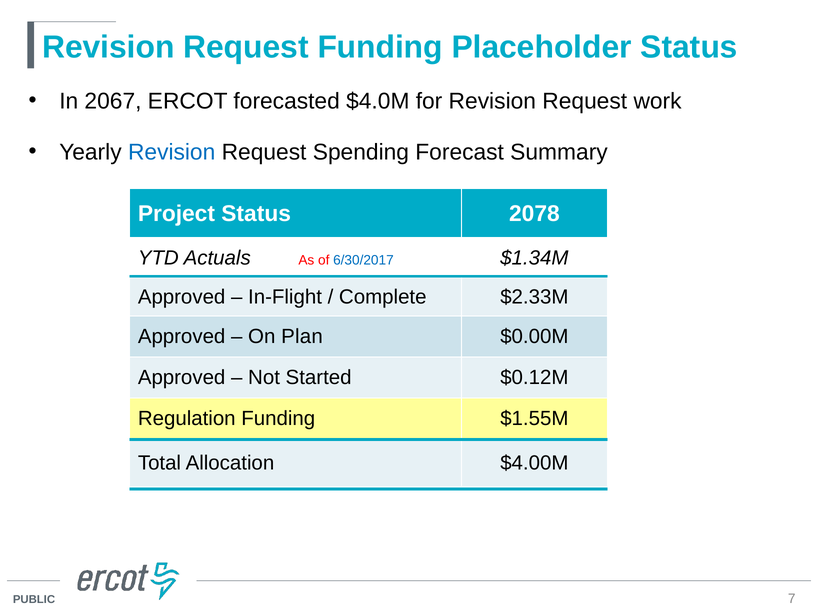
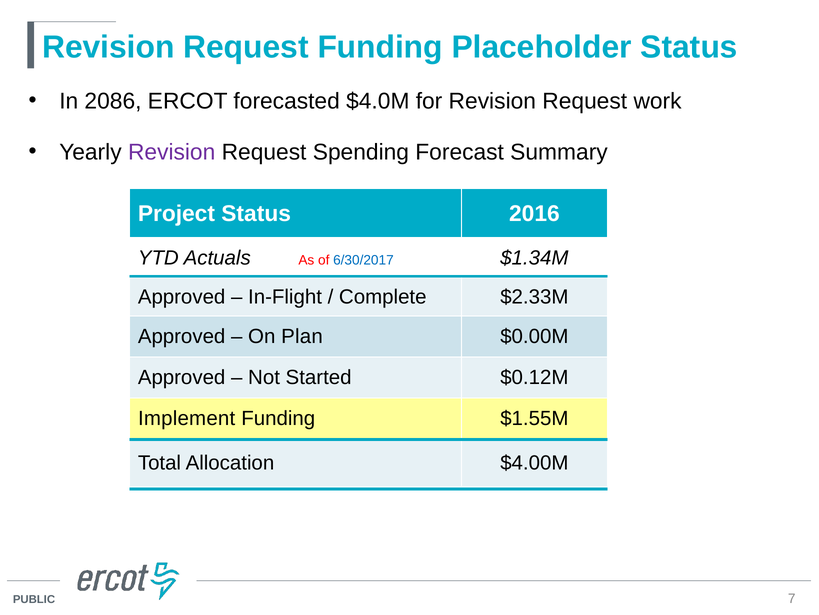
2067: 2067 -> 2086
Revision at (172, 152) colour: blue -> purple
2078: 2078 -> 2016
Regulation: Regulation -> Implement
